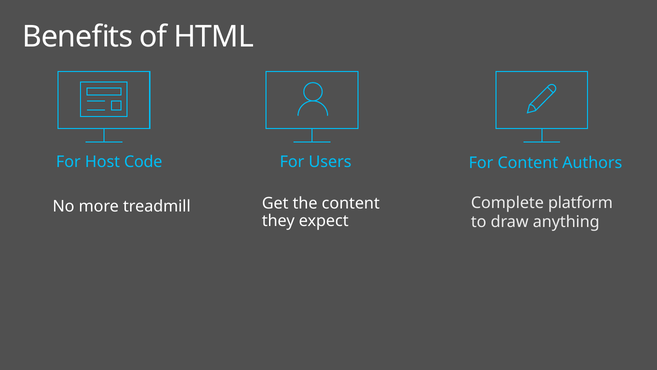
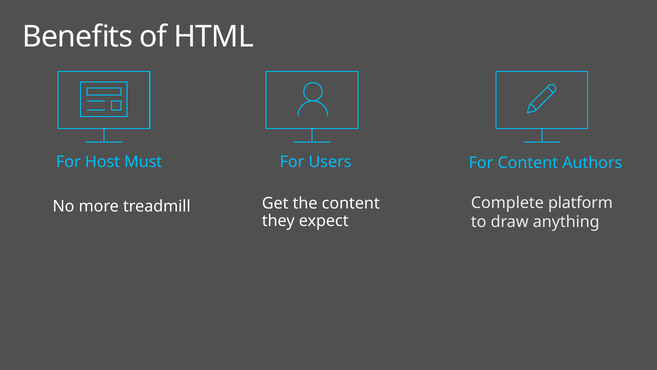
Code: Code -> Must
